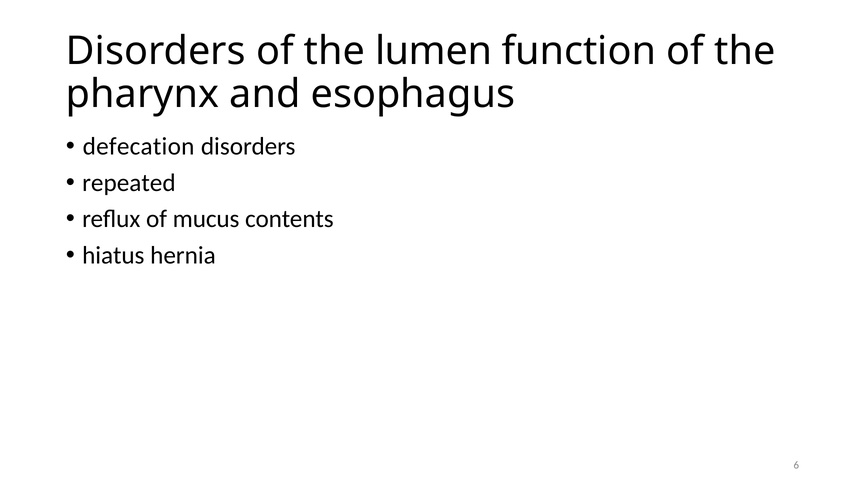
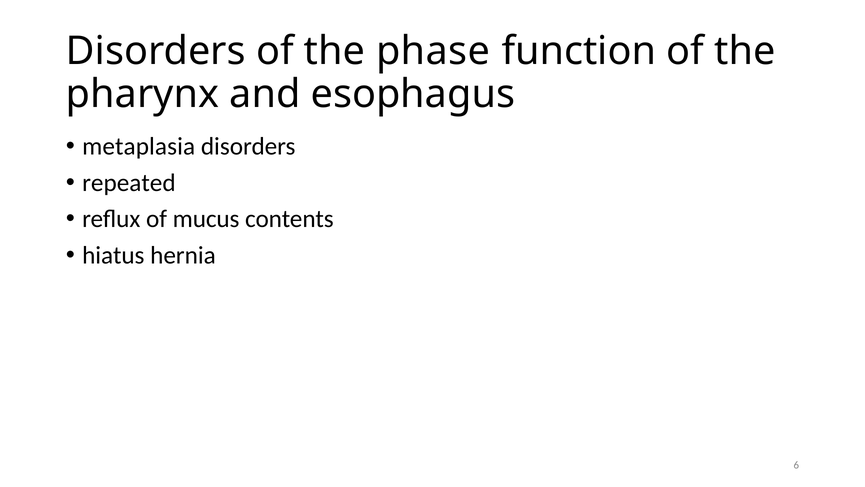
lumen: lumen -> phase
defecation: defecation -> metaplasia
